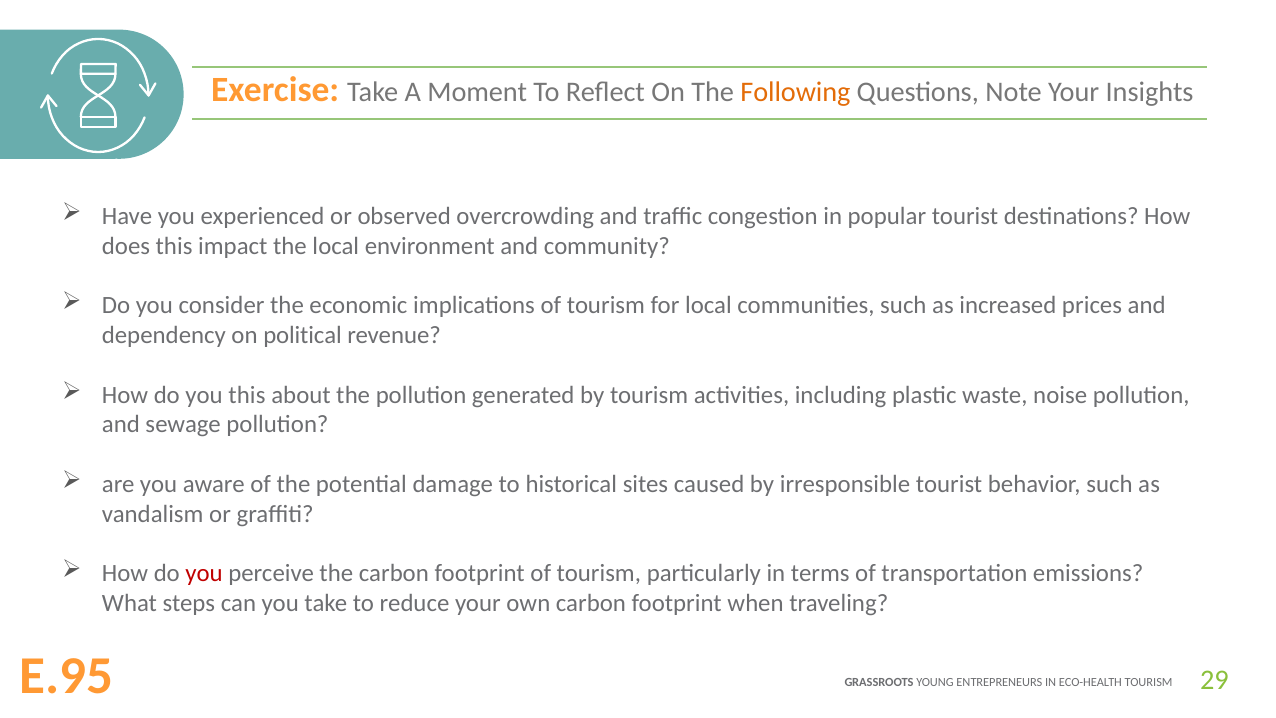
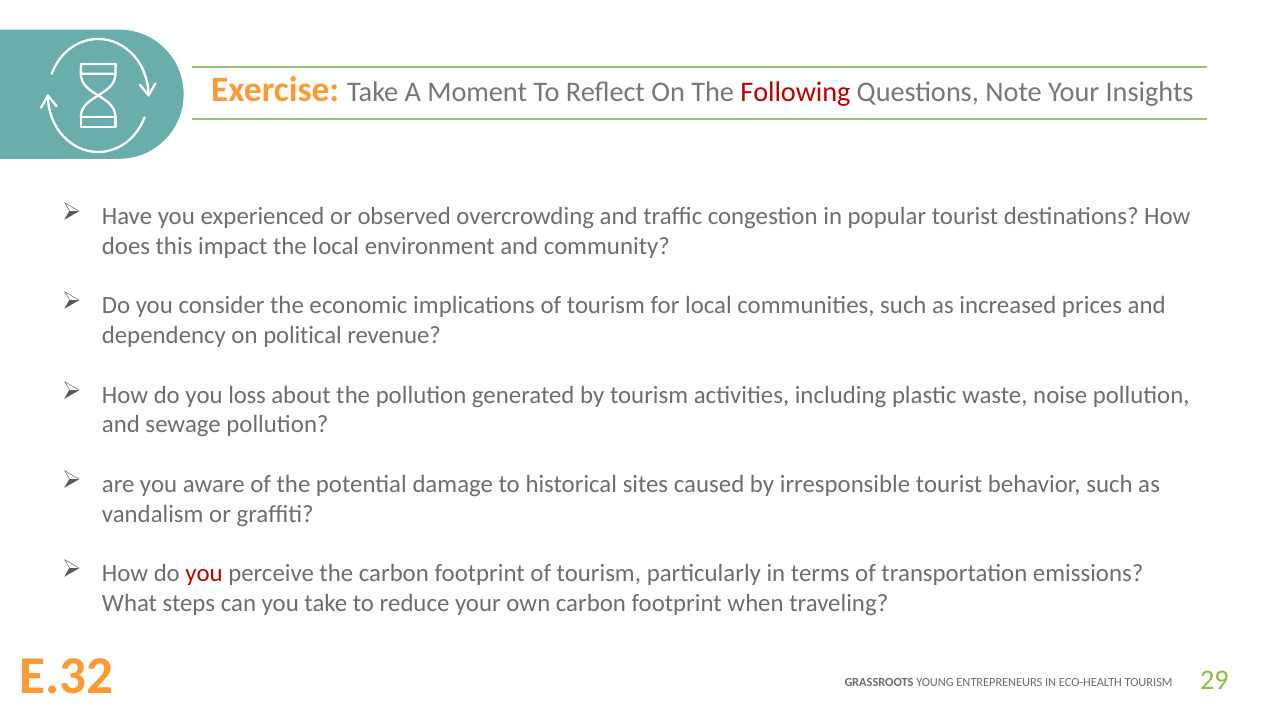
Following colour: orange -> red
you this: this -> loss
E.95: E.95 -> E.32
